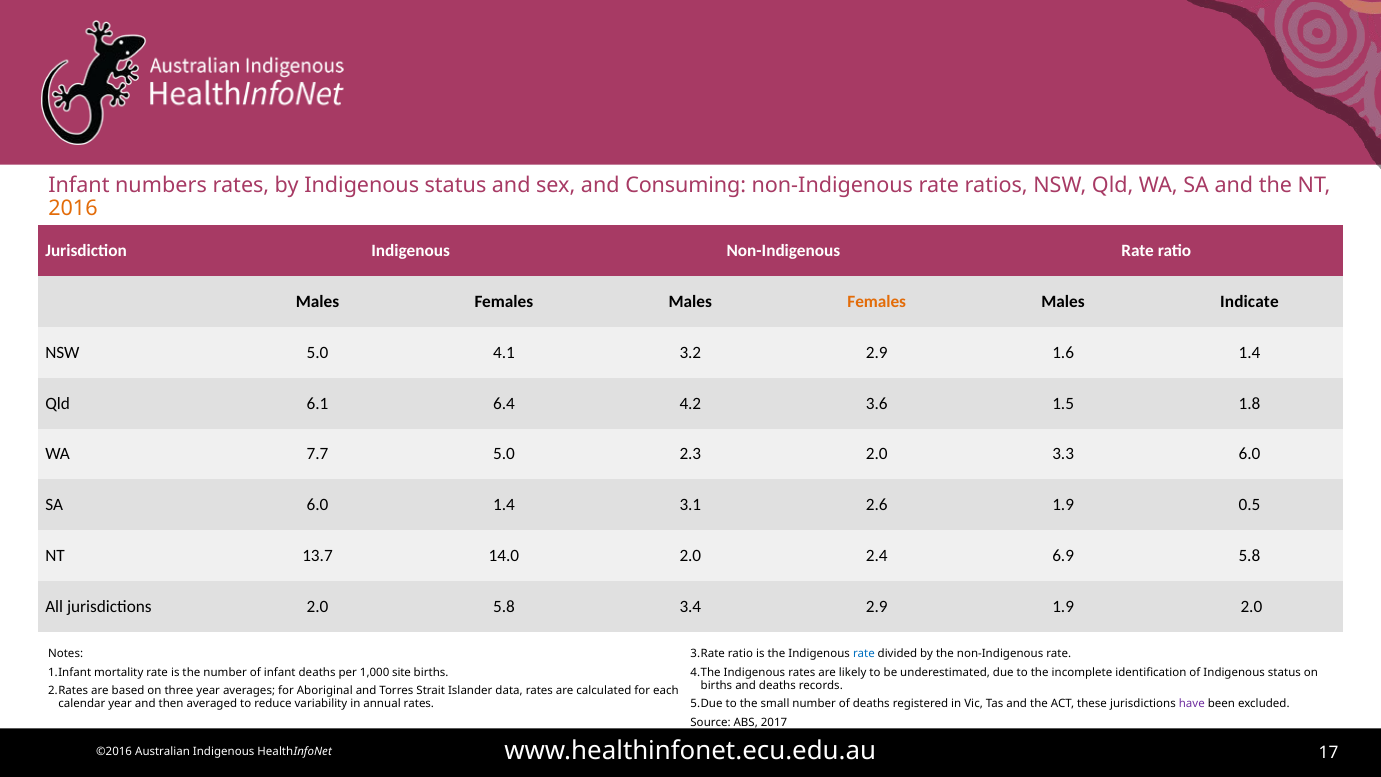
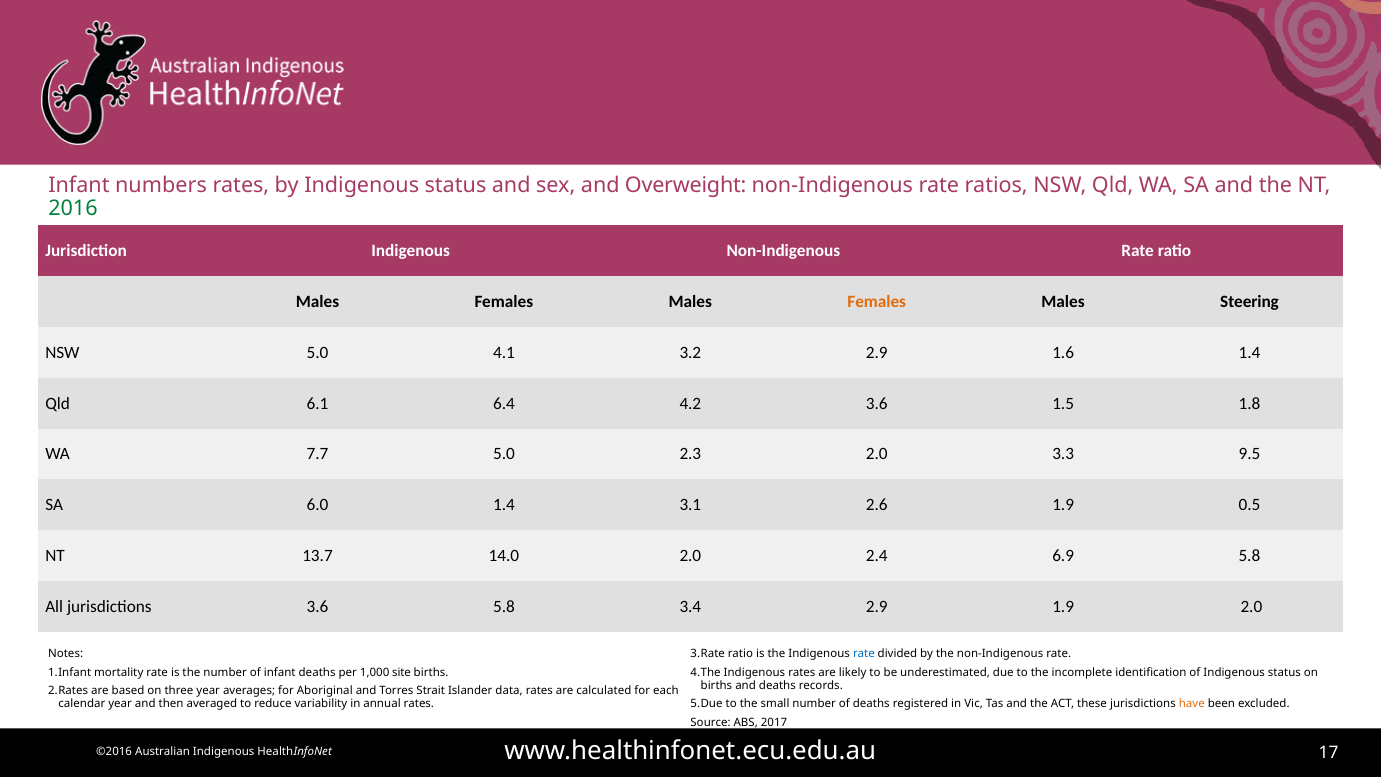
Consuming: Consuming -> Overweight
2016 colour: orange -> green
Indicate: Indicate -> Steering
3.3 6.0: 6.0 -> 9.5
jurisdictions 2.0: 2.0 -> 3.6
have colour: purple -> orange
